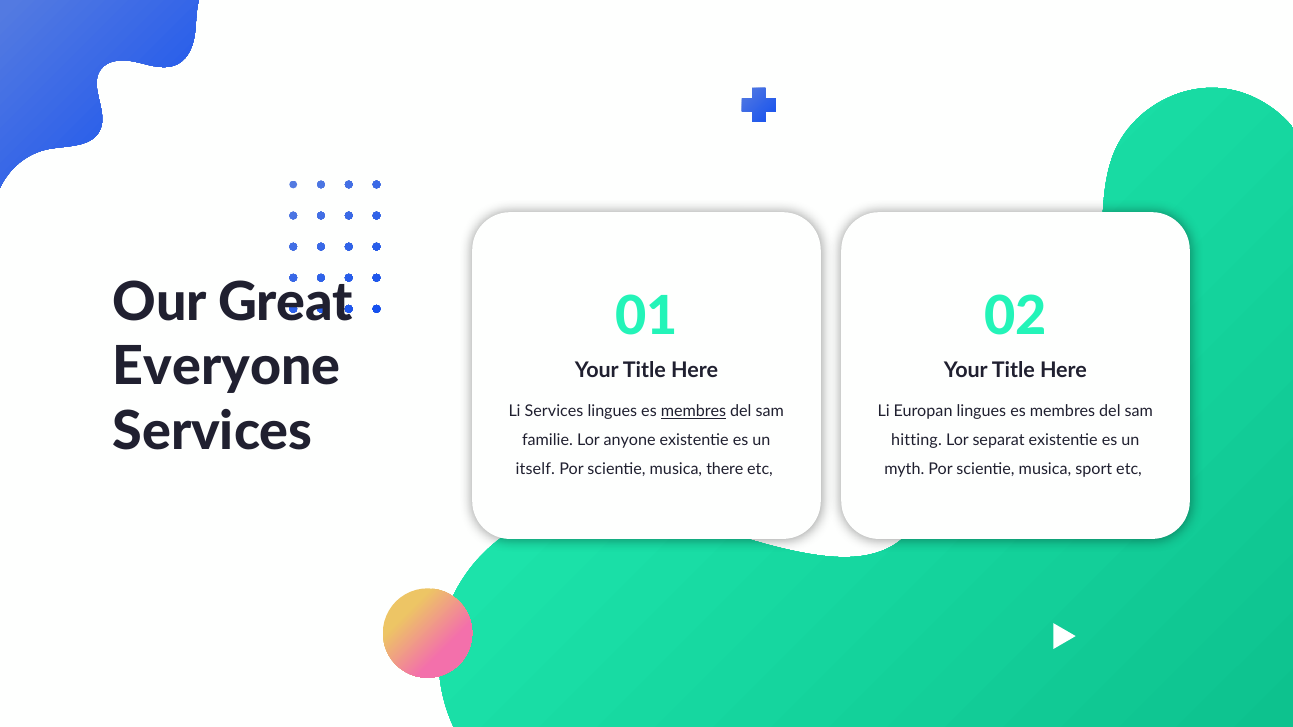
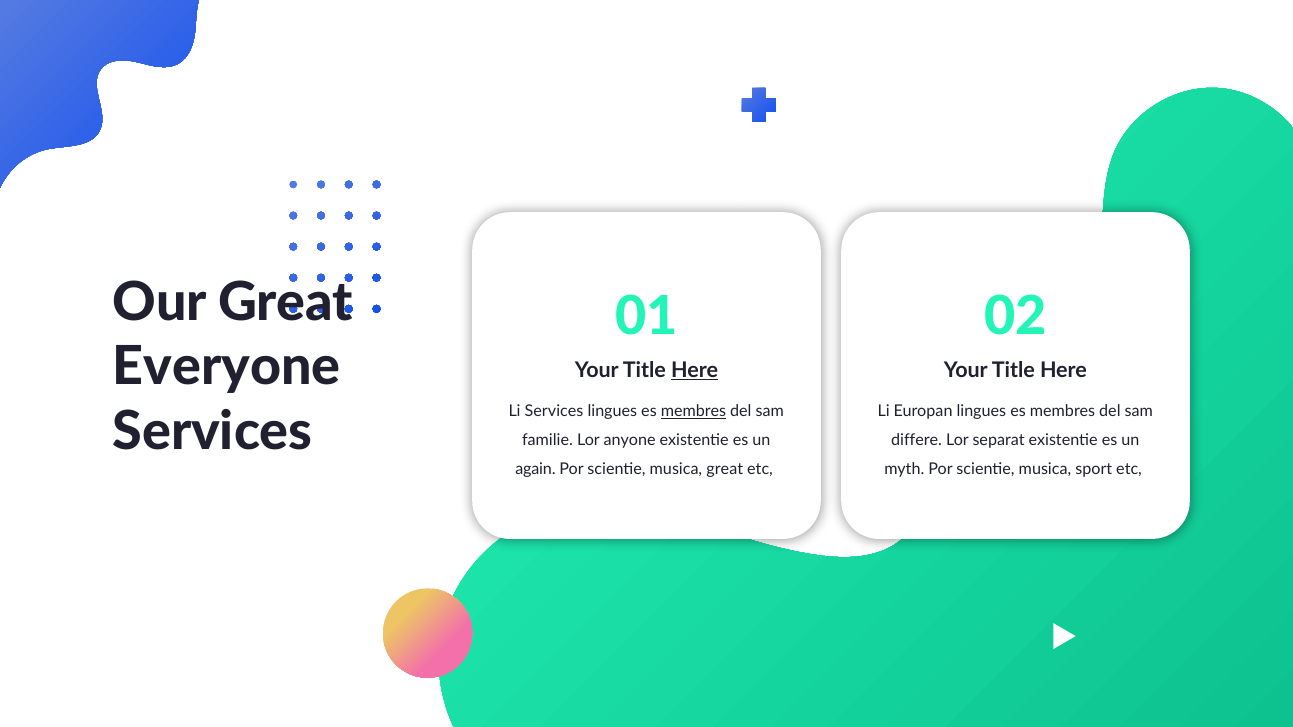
Here at (695, 370) underline: none -> present
hitting: hitting -> differe
itself: itself -> again
musica there: there -> great
